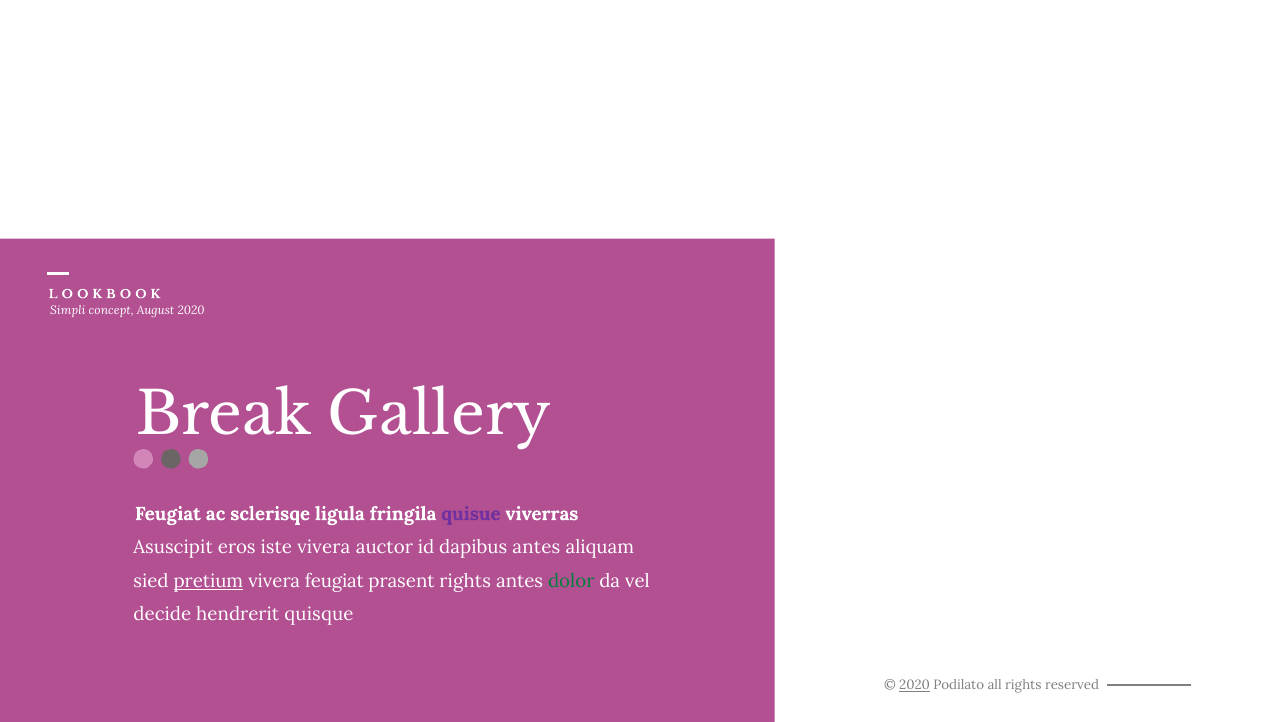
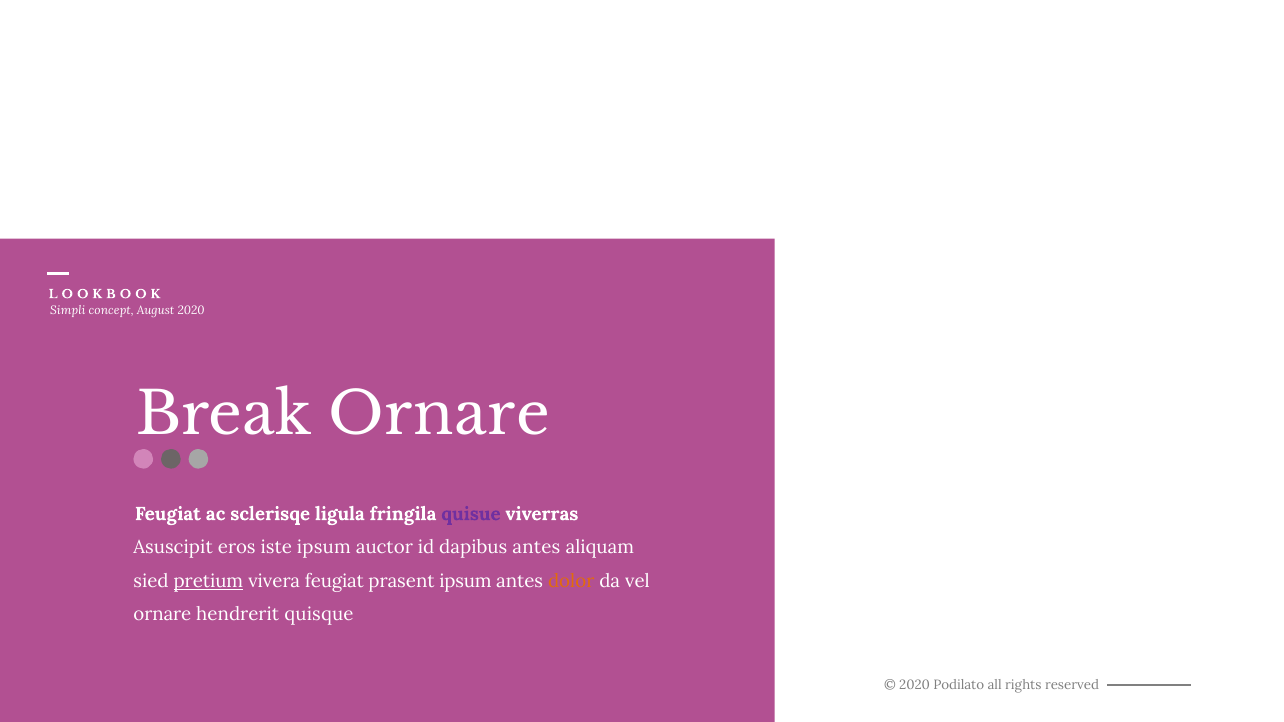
Break Gallery: Gallery -> Ornare
iste vivera: vivera -> ipsum
prasent rights: rights -> ipsum
dolor colour: green -> orange
decide at (162, 615): decide -> ornare
2020 at (915, 686) underline: present -> none
